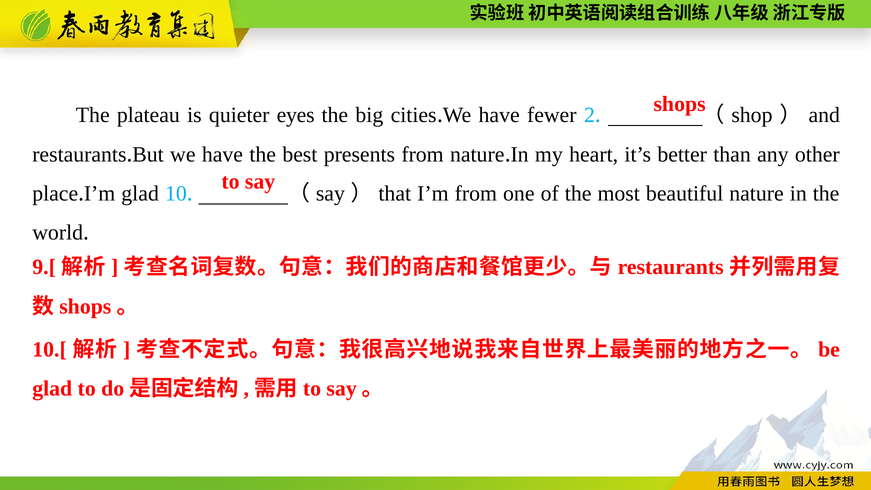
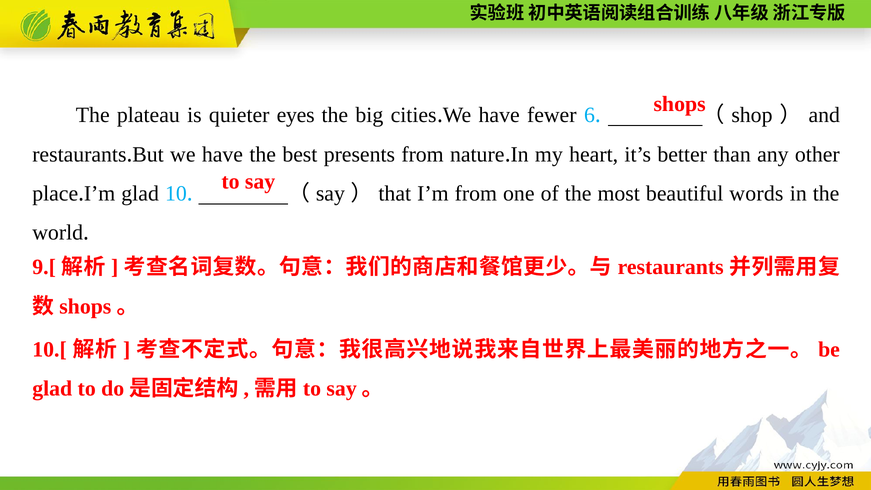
2: 2 -> 6
beautiful nature: nature -> words
